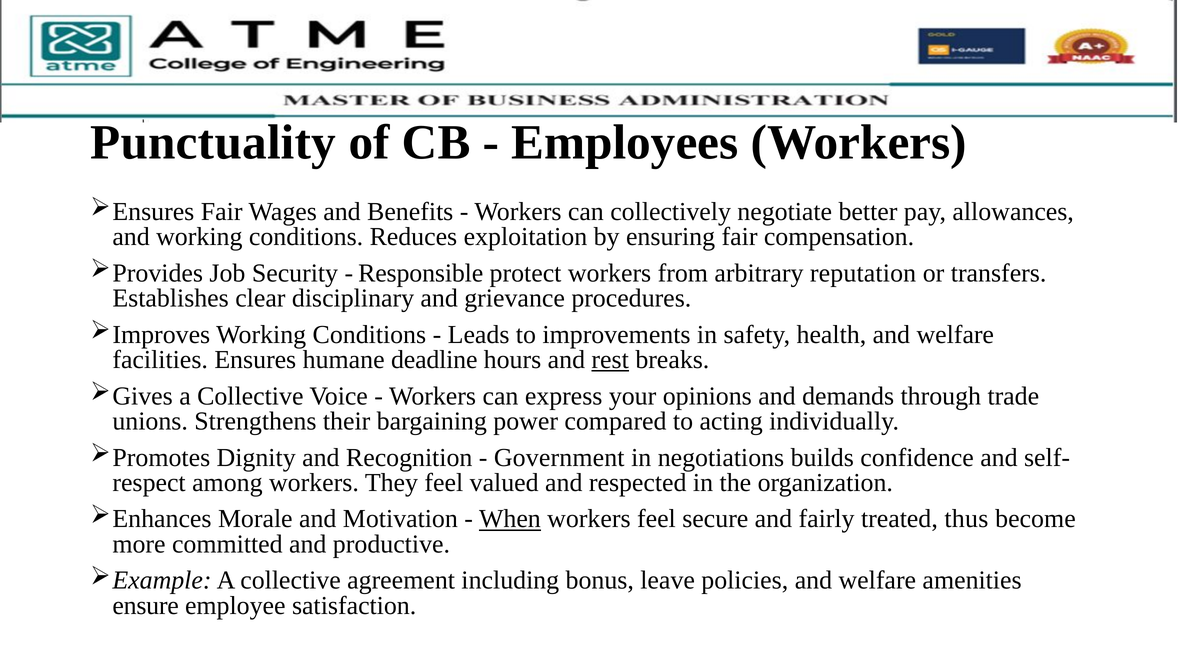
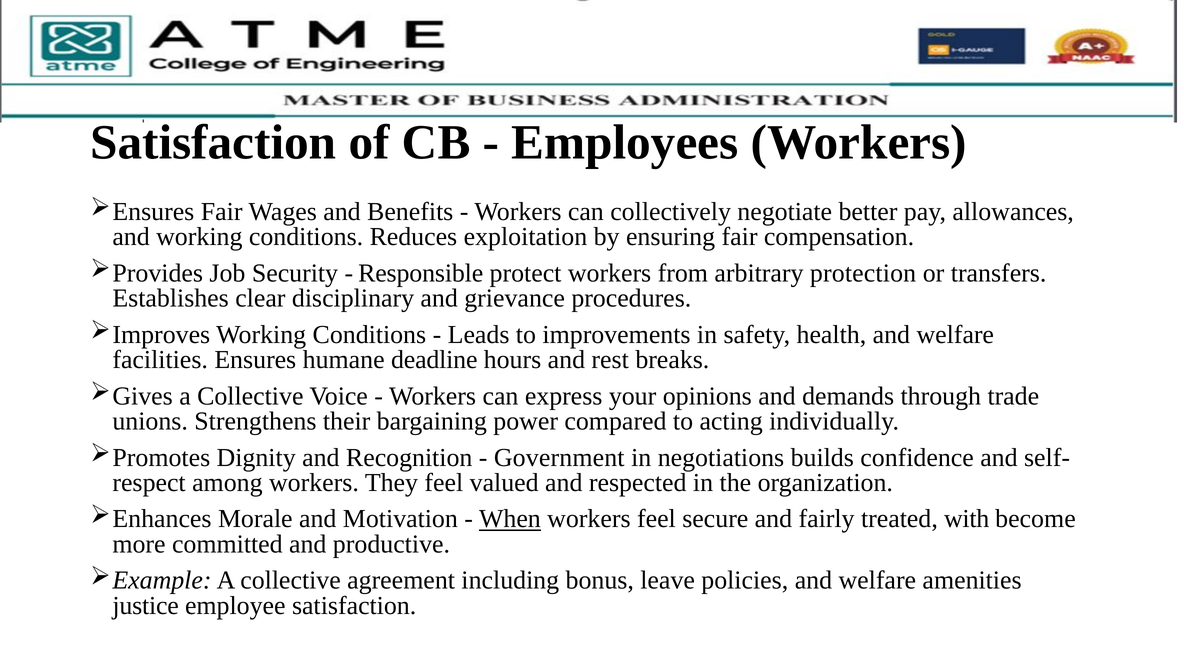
Punctuality at (213, 142): Punctuality -> Satisfaction
reputation: reputation -> protection
rest underline: present -> none
thus: thus -> with
ensure: ensure -> justice
